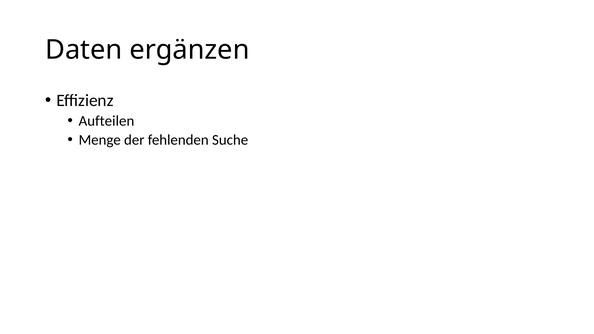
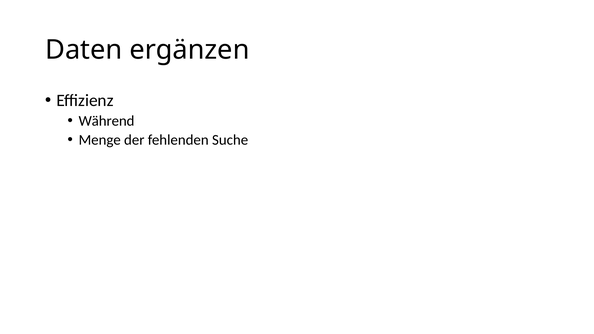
Aufteilen: Aufteilen -> Während
